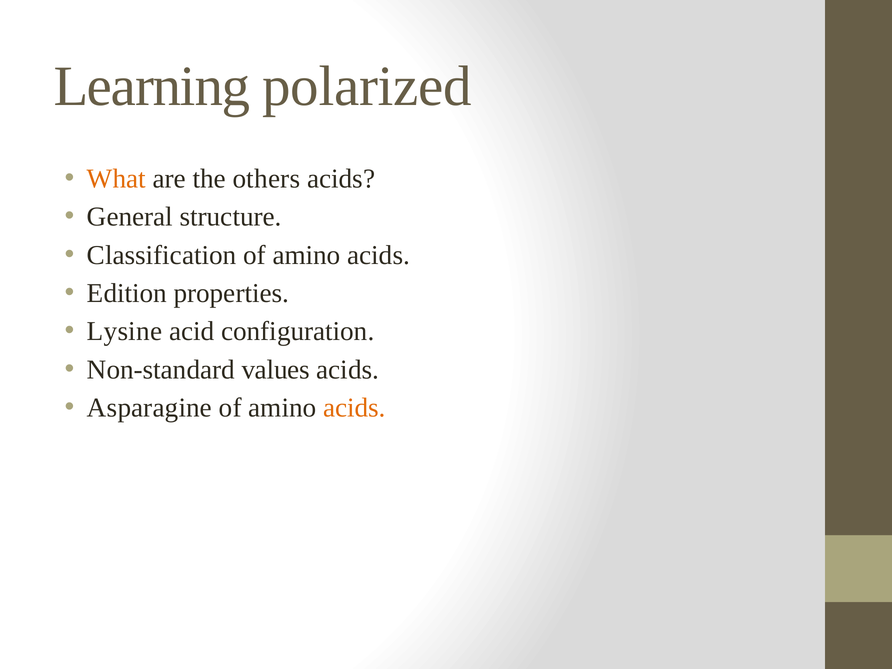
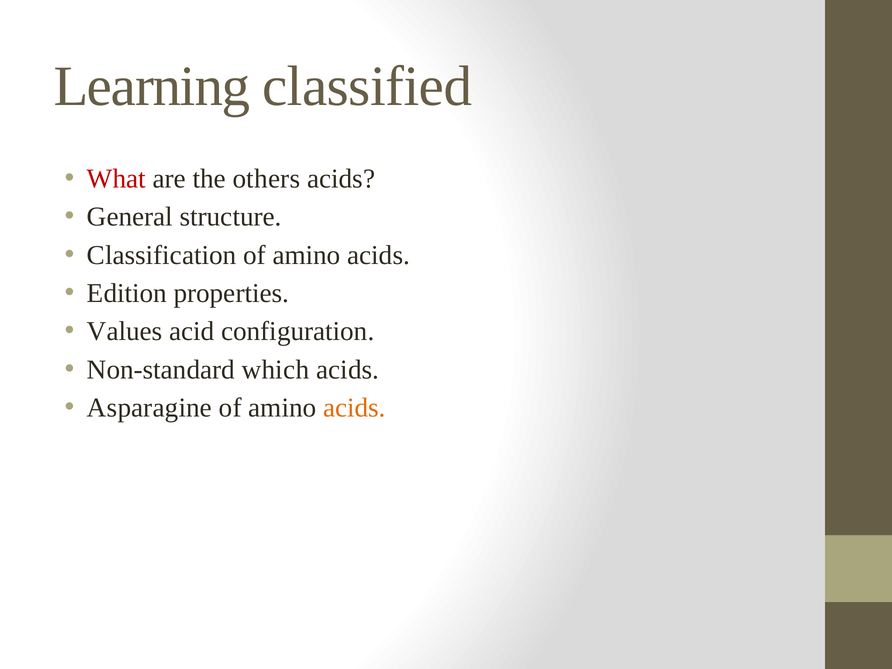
polarized: polarized -> classified
What colour: orange -> red
Lysine: Lysine -> Values
values: values -> which
